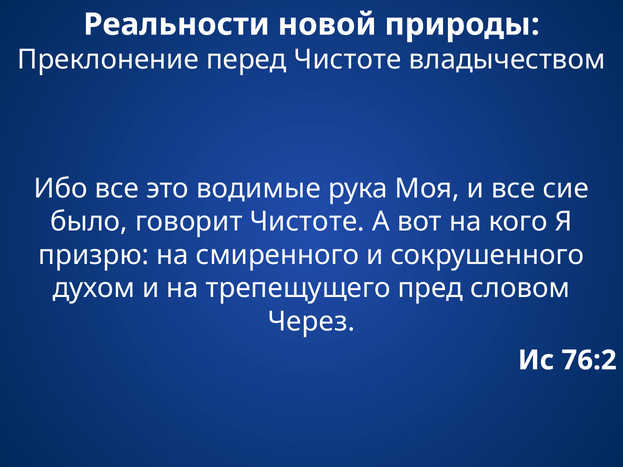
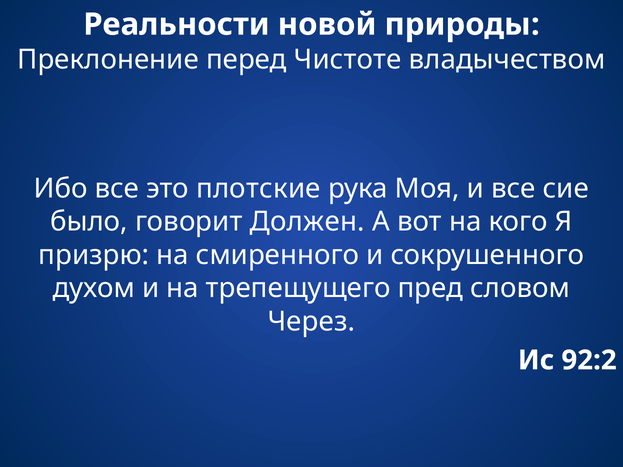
водимые: водимые -> плотские
говорит Чистоте: Чистоте -> Должен
76:2: 76:2 -> 92:2
